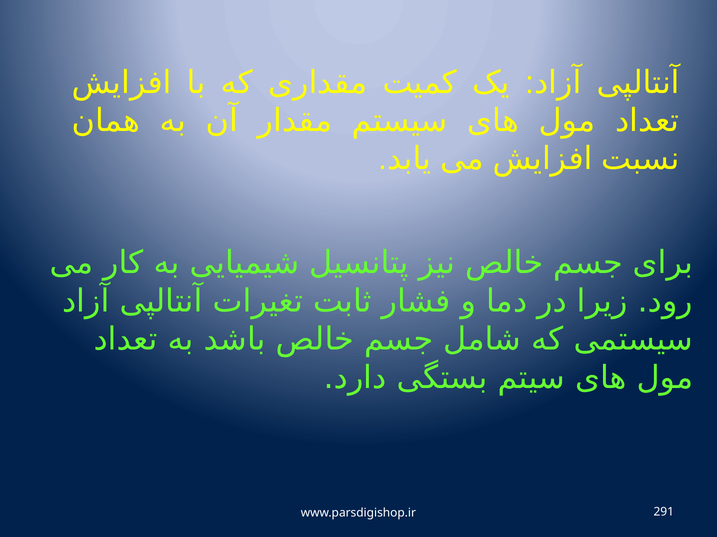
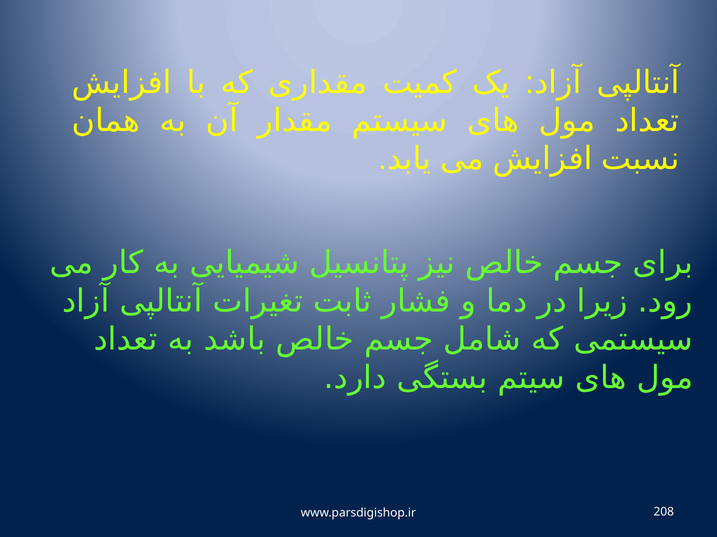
291: 291 -> 208
